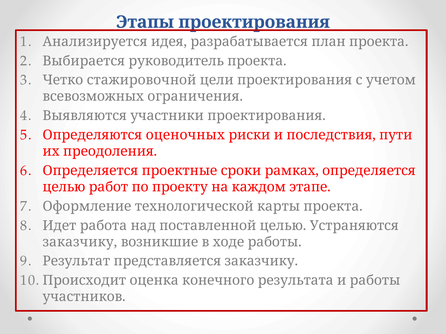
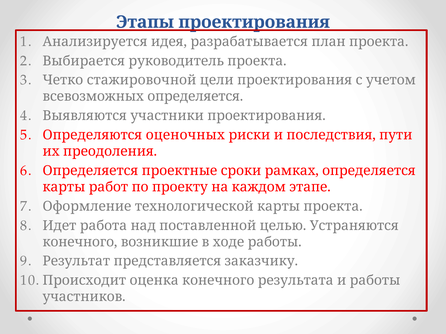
всевозможных ограничения: ограничения -> определяется
целью at (64, 187): целью -> карты
заказчику at (80, 242): заказчику -> конечного
